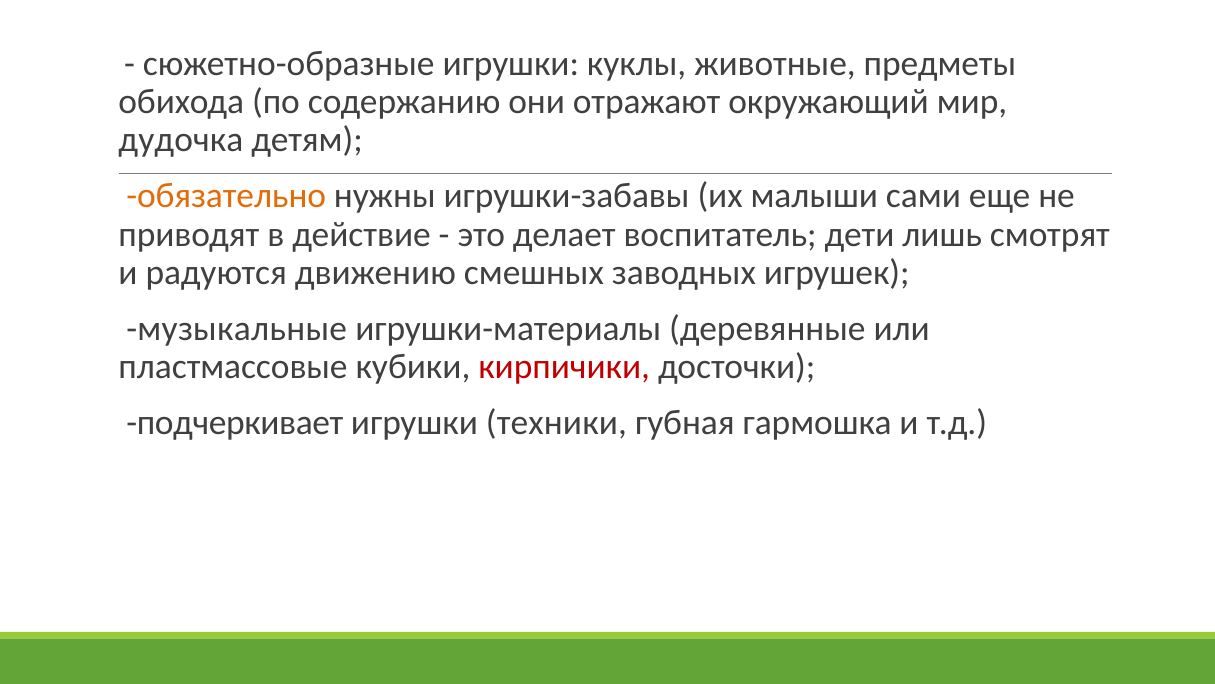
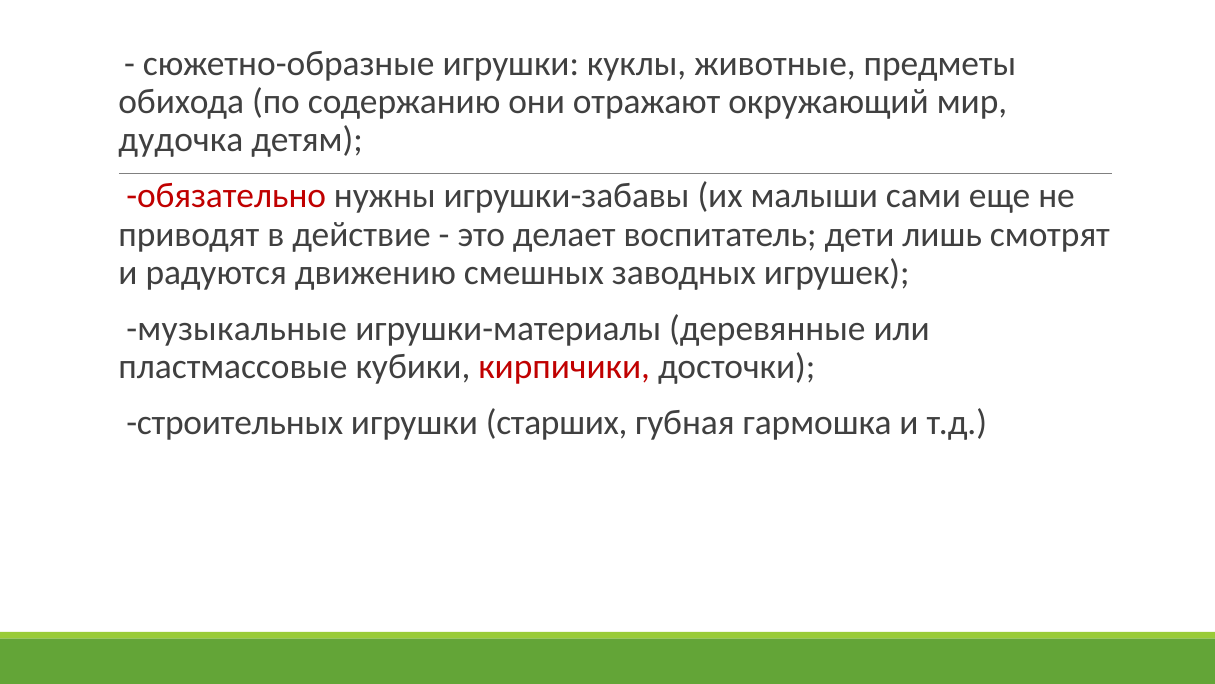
обязательно colour: orange -> red
подчеркивает: подчеркивает -> строительных
техники: техники -> старших
